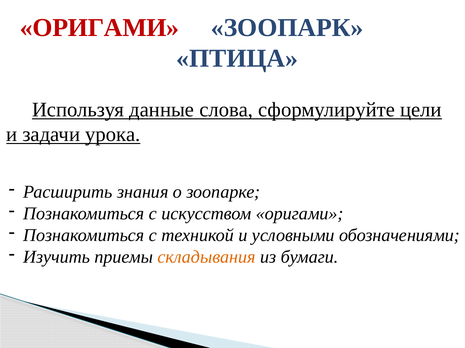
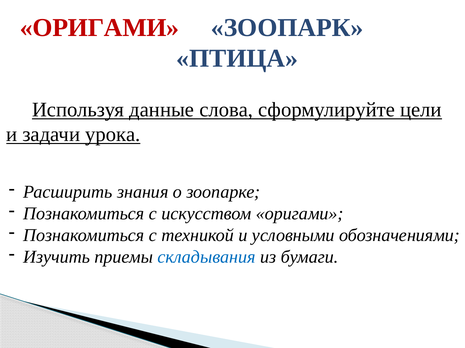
складывания colour: orange -> blue
